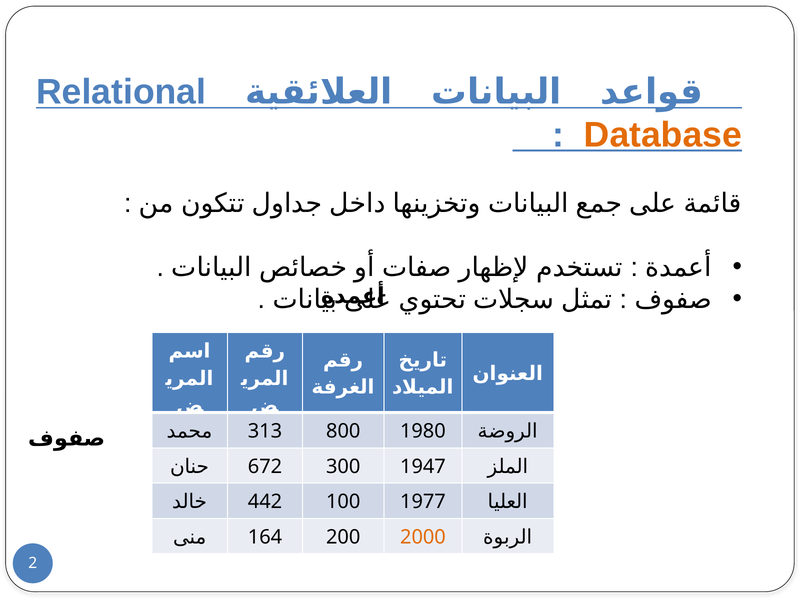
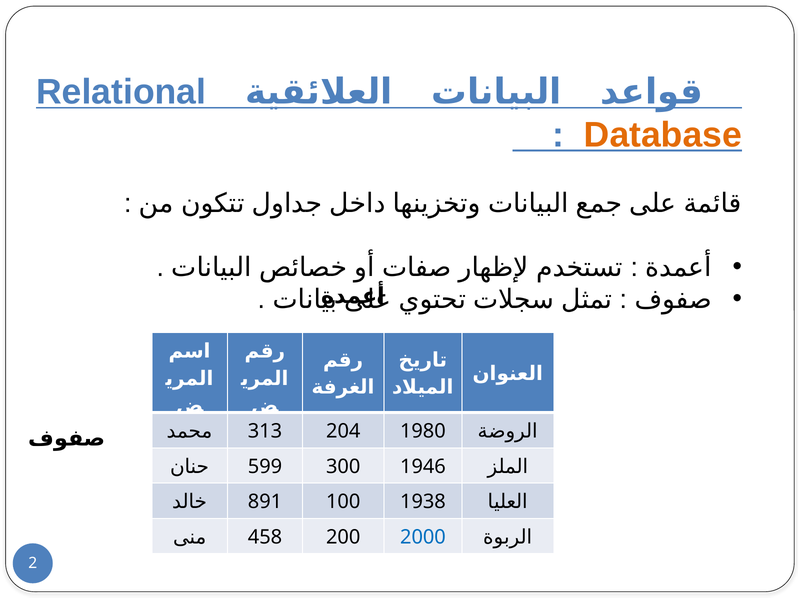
800: 800 -> 204
672: 672 -> 599
1947: 1947 -> 1946
442: 442 -> 891
1977: 1977 -> 1938
164: 164 -> 458
2000 colour: orange -> blue
